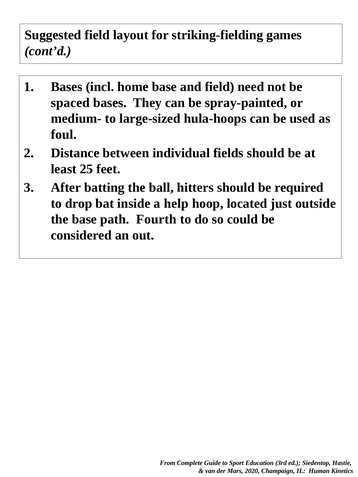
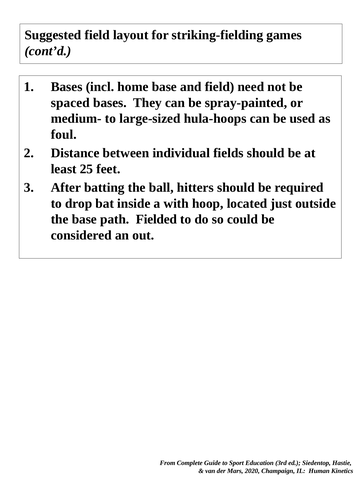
help: help -> with
Fourth: Fourth -> Fielded
